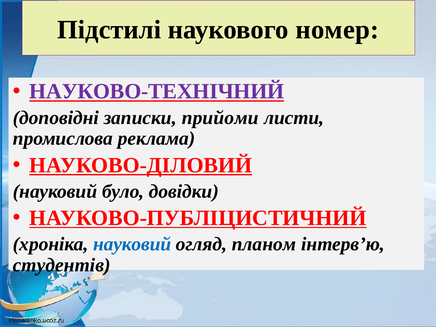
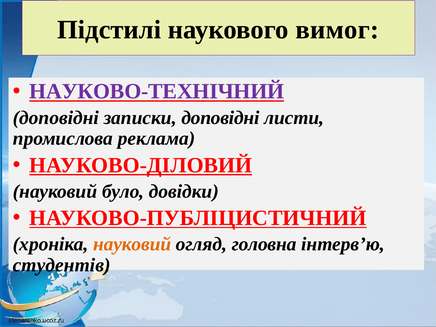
номер: номер -> вимог
записки прийоми: прийоми -> доповідні
науковий at (132, 244) colour: blue -> orange
планом: планом -> головна
